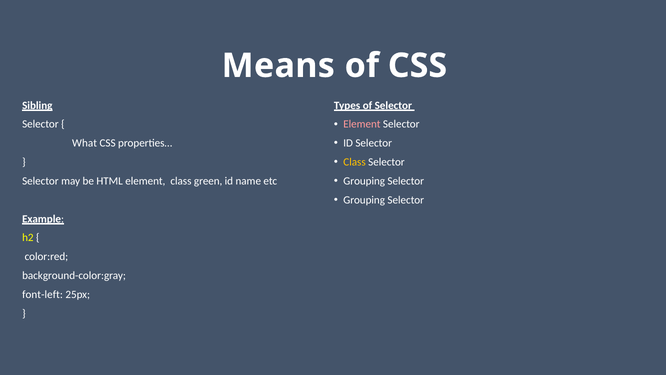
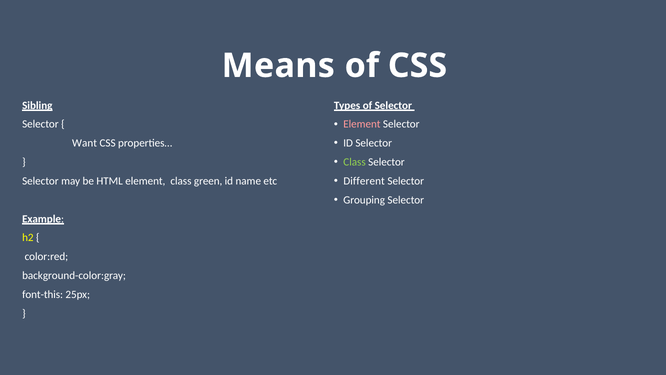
What: What -> Want
Class at (355, 162) colour: yellow -> light green
Grouping at (364, 181): Grouping -> Different
font-left: font-left -> font-this
